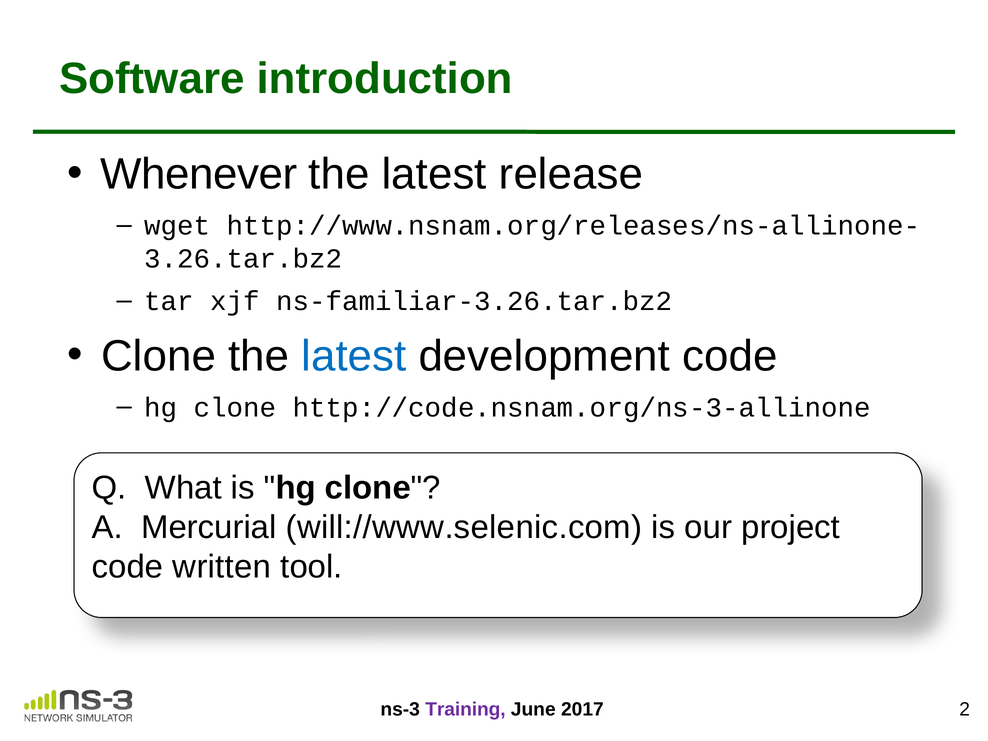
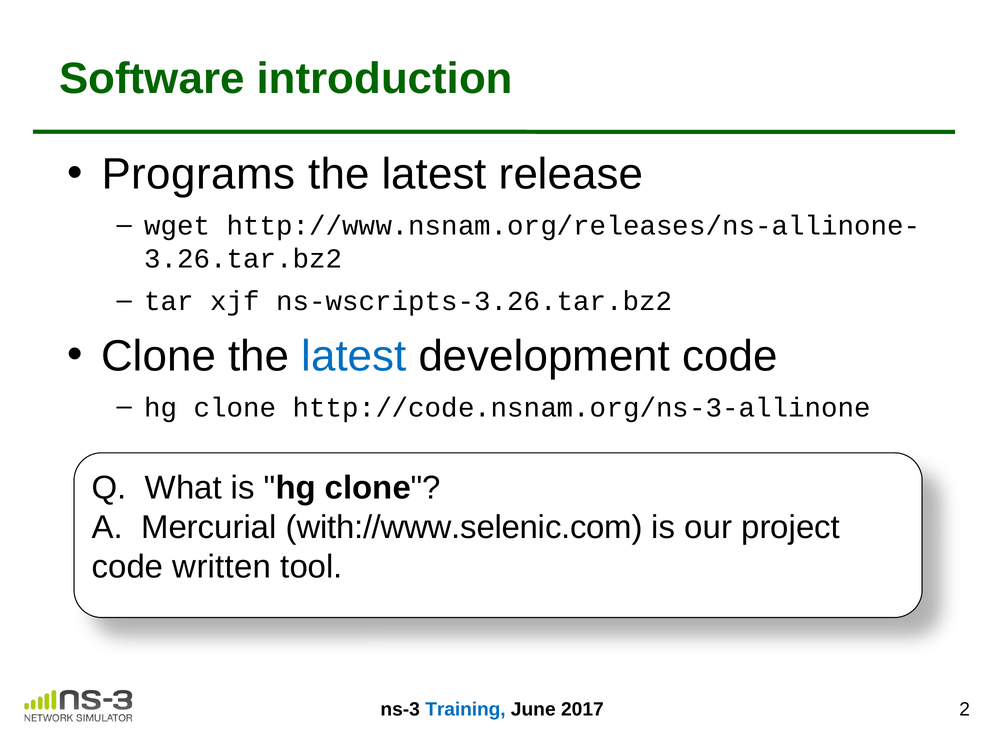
Whenever: Whenever -> Programs
ns-familiar-3.26.tar.bz2: ns-familiar-3.26.tar.bz2 -> ns-wscripts-3.26.tar.bz2
will://www.selenic.com: will://www.selenic.com -> with://www.selenic.com
Training colour: purple -> blue
